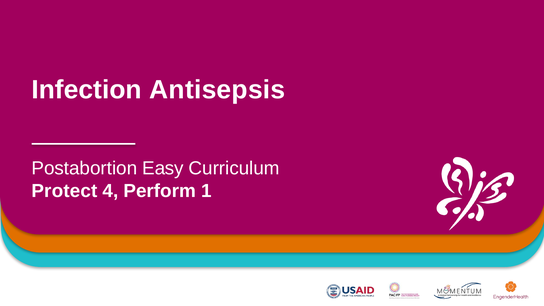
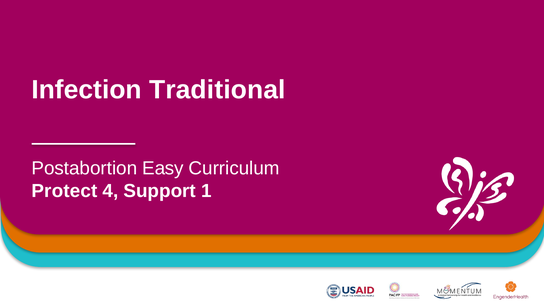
Antisepsis: Antisepsis -> Traditional
Perform: Perform -> Support
